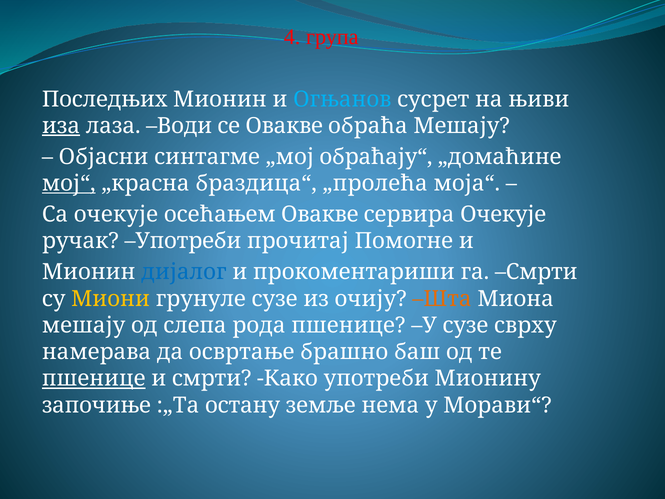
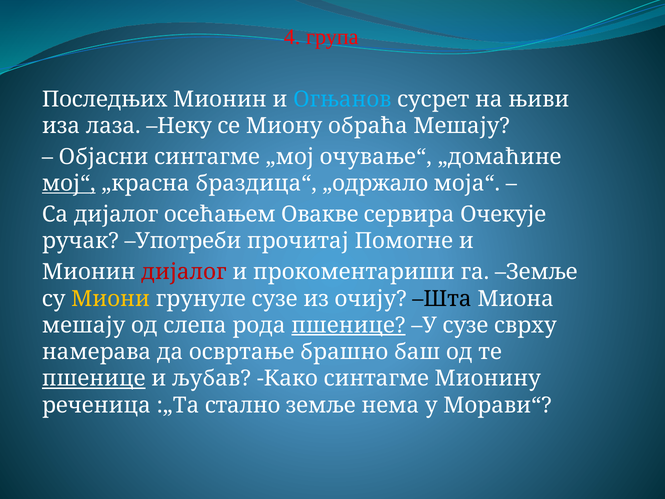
иза underline: present -> none
Води: Води -> Неку
се Овакве: Овакве -> Миону
обраћају“: обраћају“ -> очување“
„пролећа: „пролећа -> „одржало
Са очекује: очекује -> дијалог
дијалог at (184, 272) colour: blue -> red
га Смрти: Смрти -> Земље
Шта colour: orange -> black
пшенице at (348, 325) underline: none -> present
и смрти: смрти -> љубав
Како употреби: употреби -> синтагме
започиње: започиње -> реченица
остану: остану -> стално
